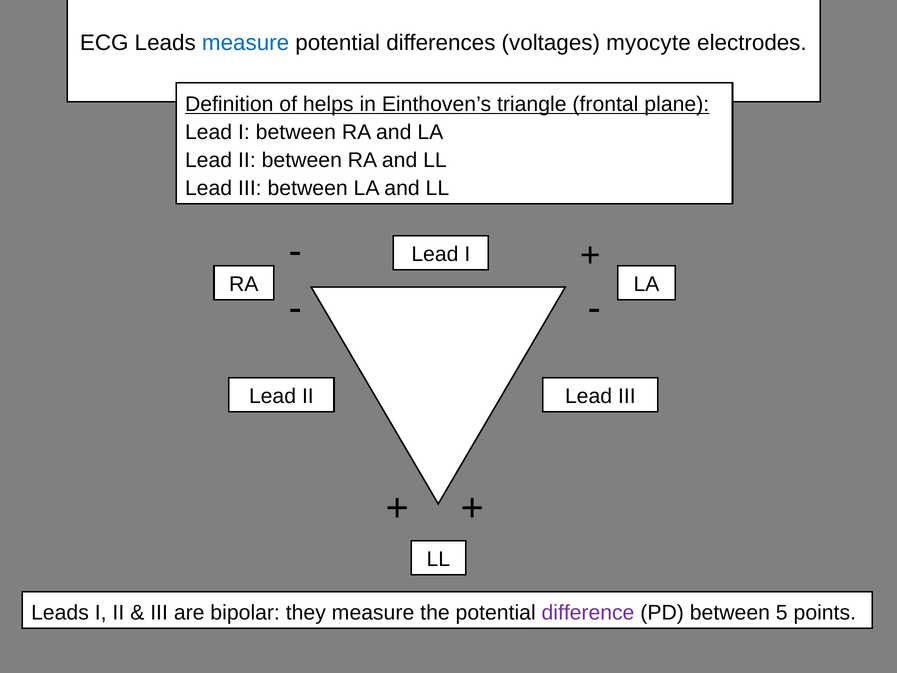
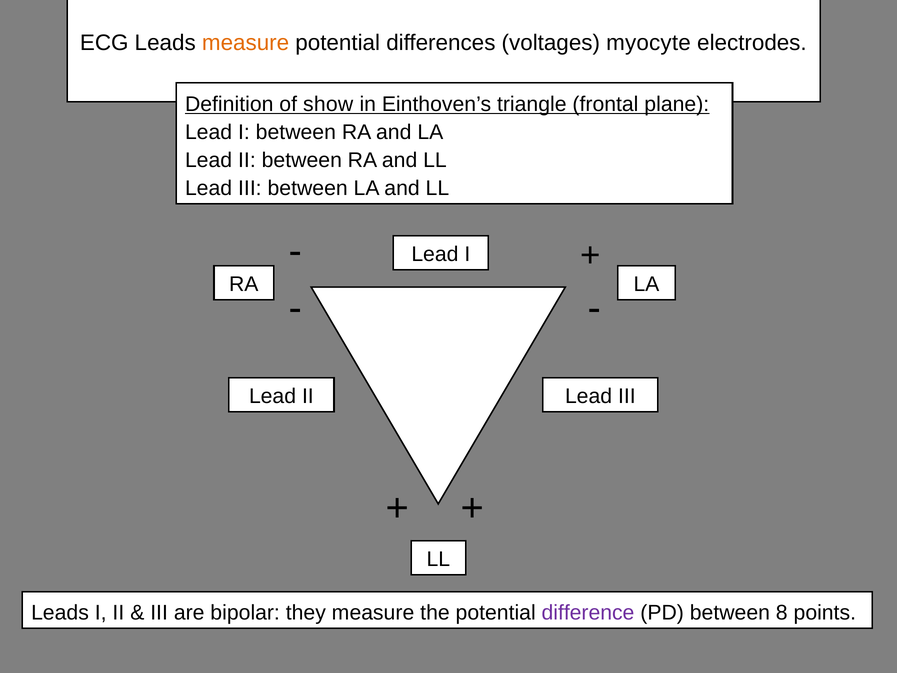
measure at (246, 43) colour: blue -> orange
helps: helps -> show
5: 5 -> 8
